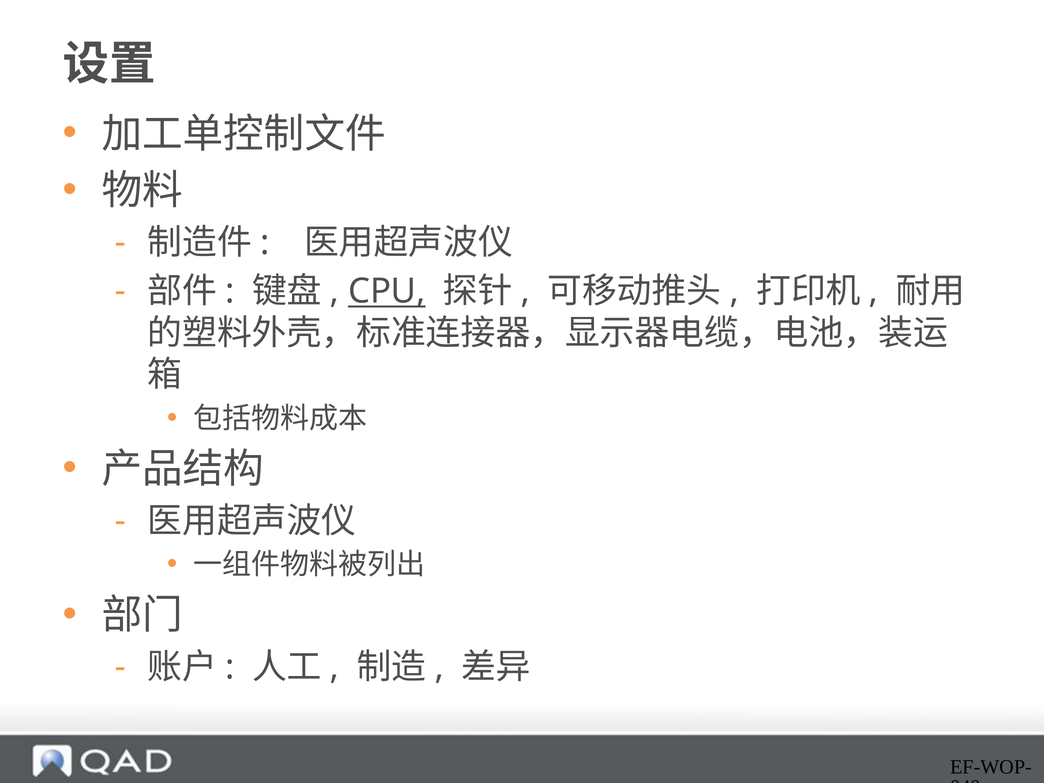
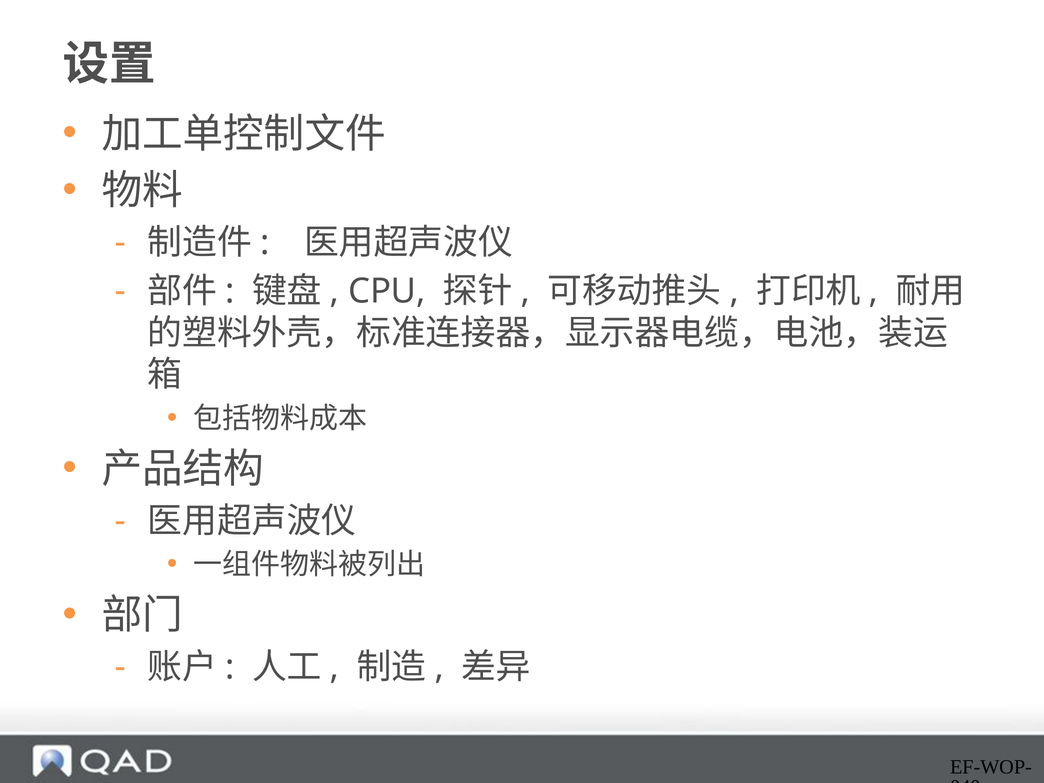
CPU underline: present -> none
